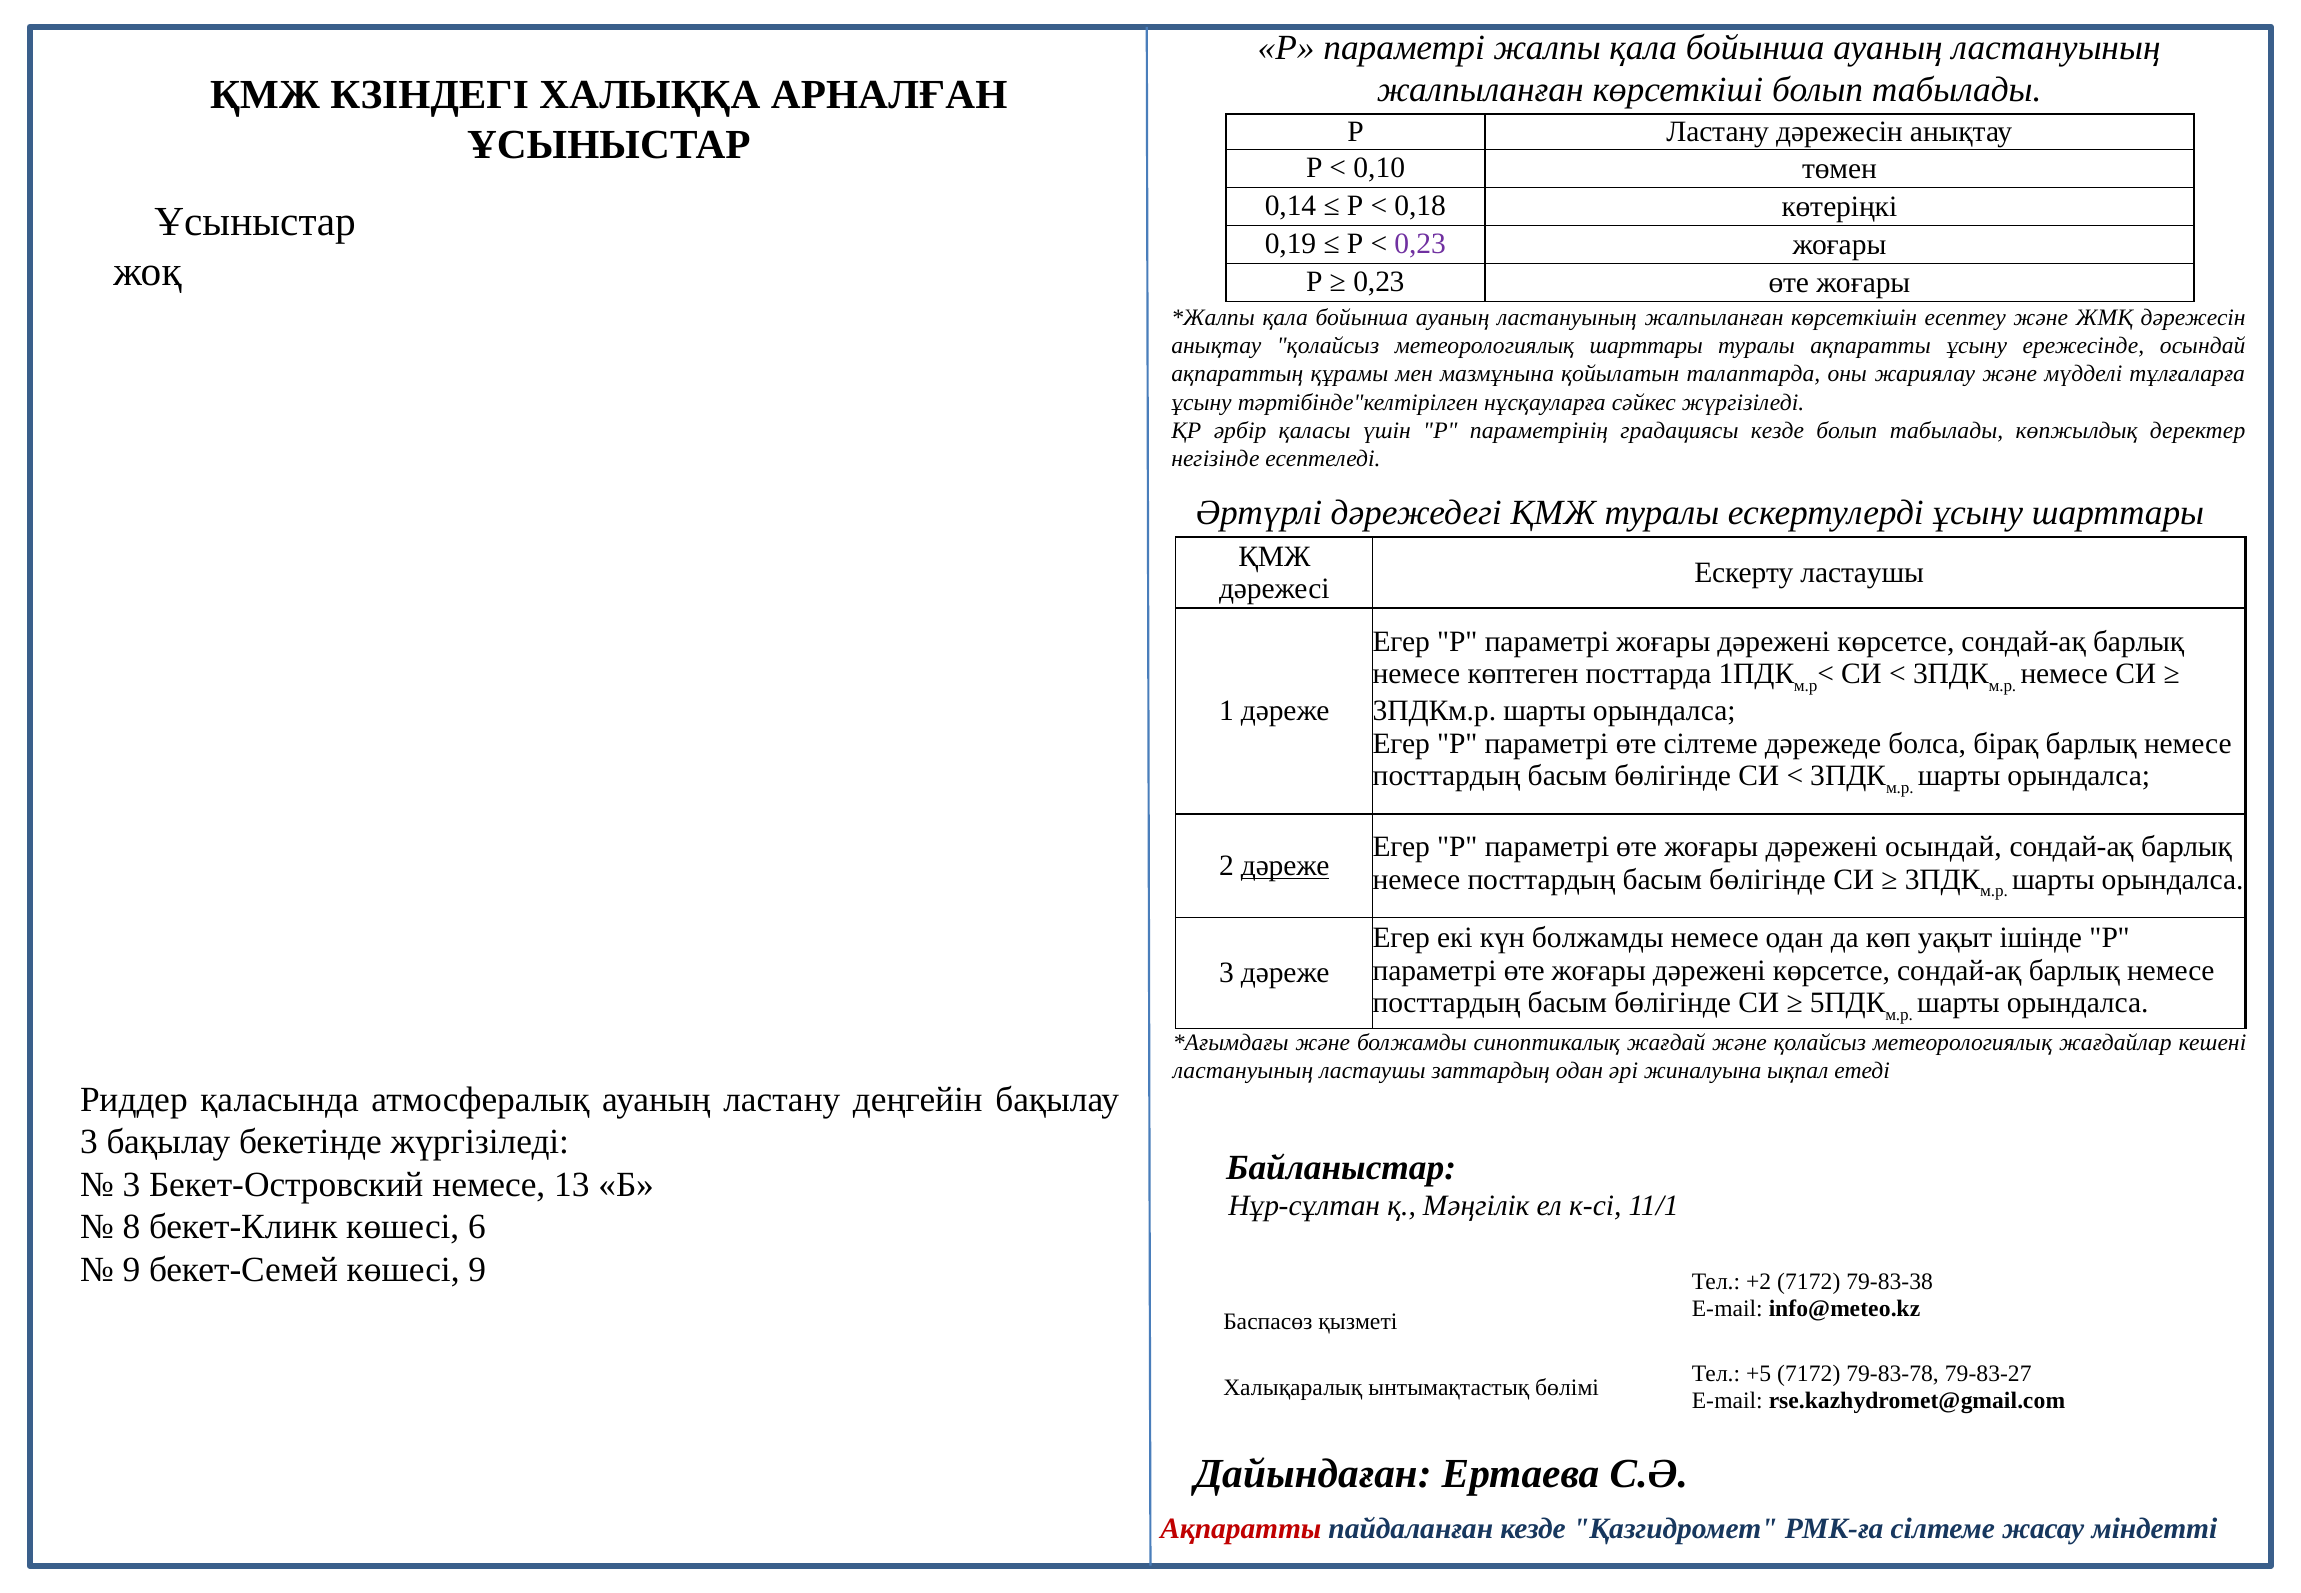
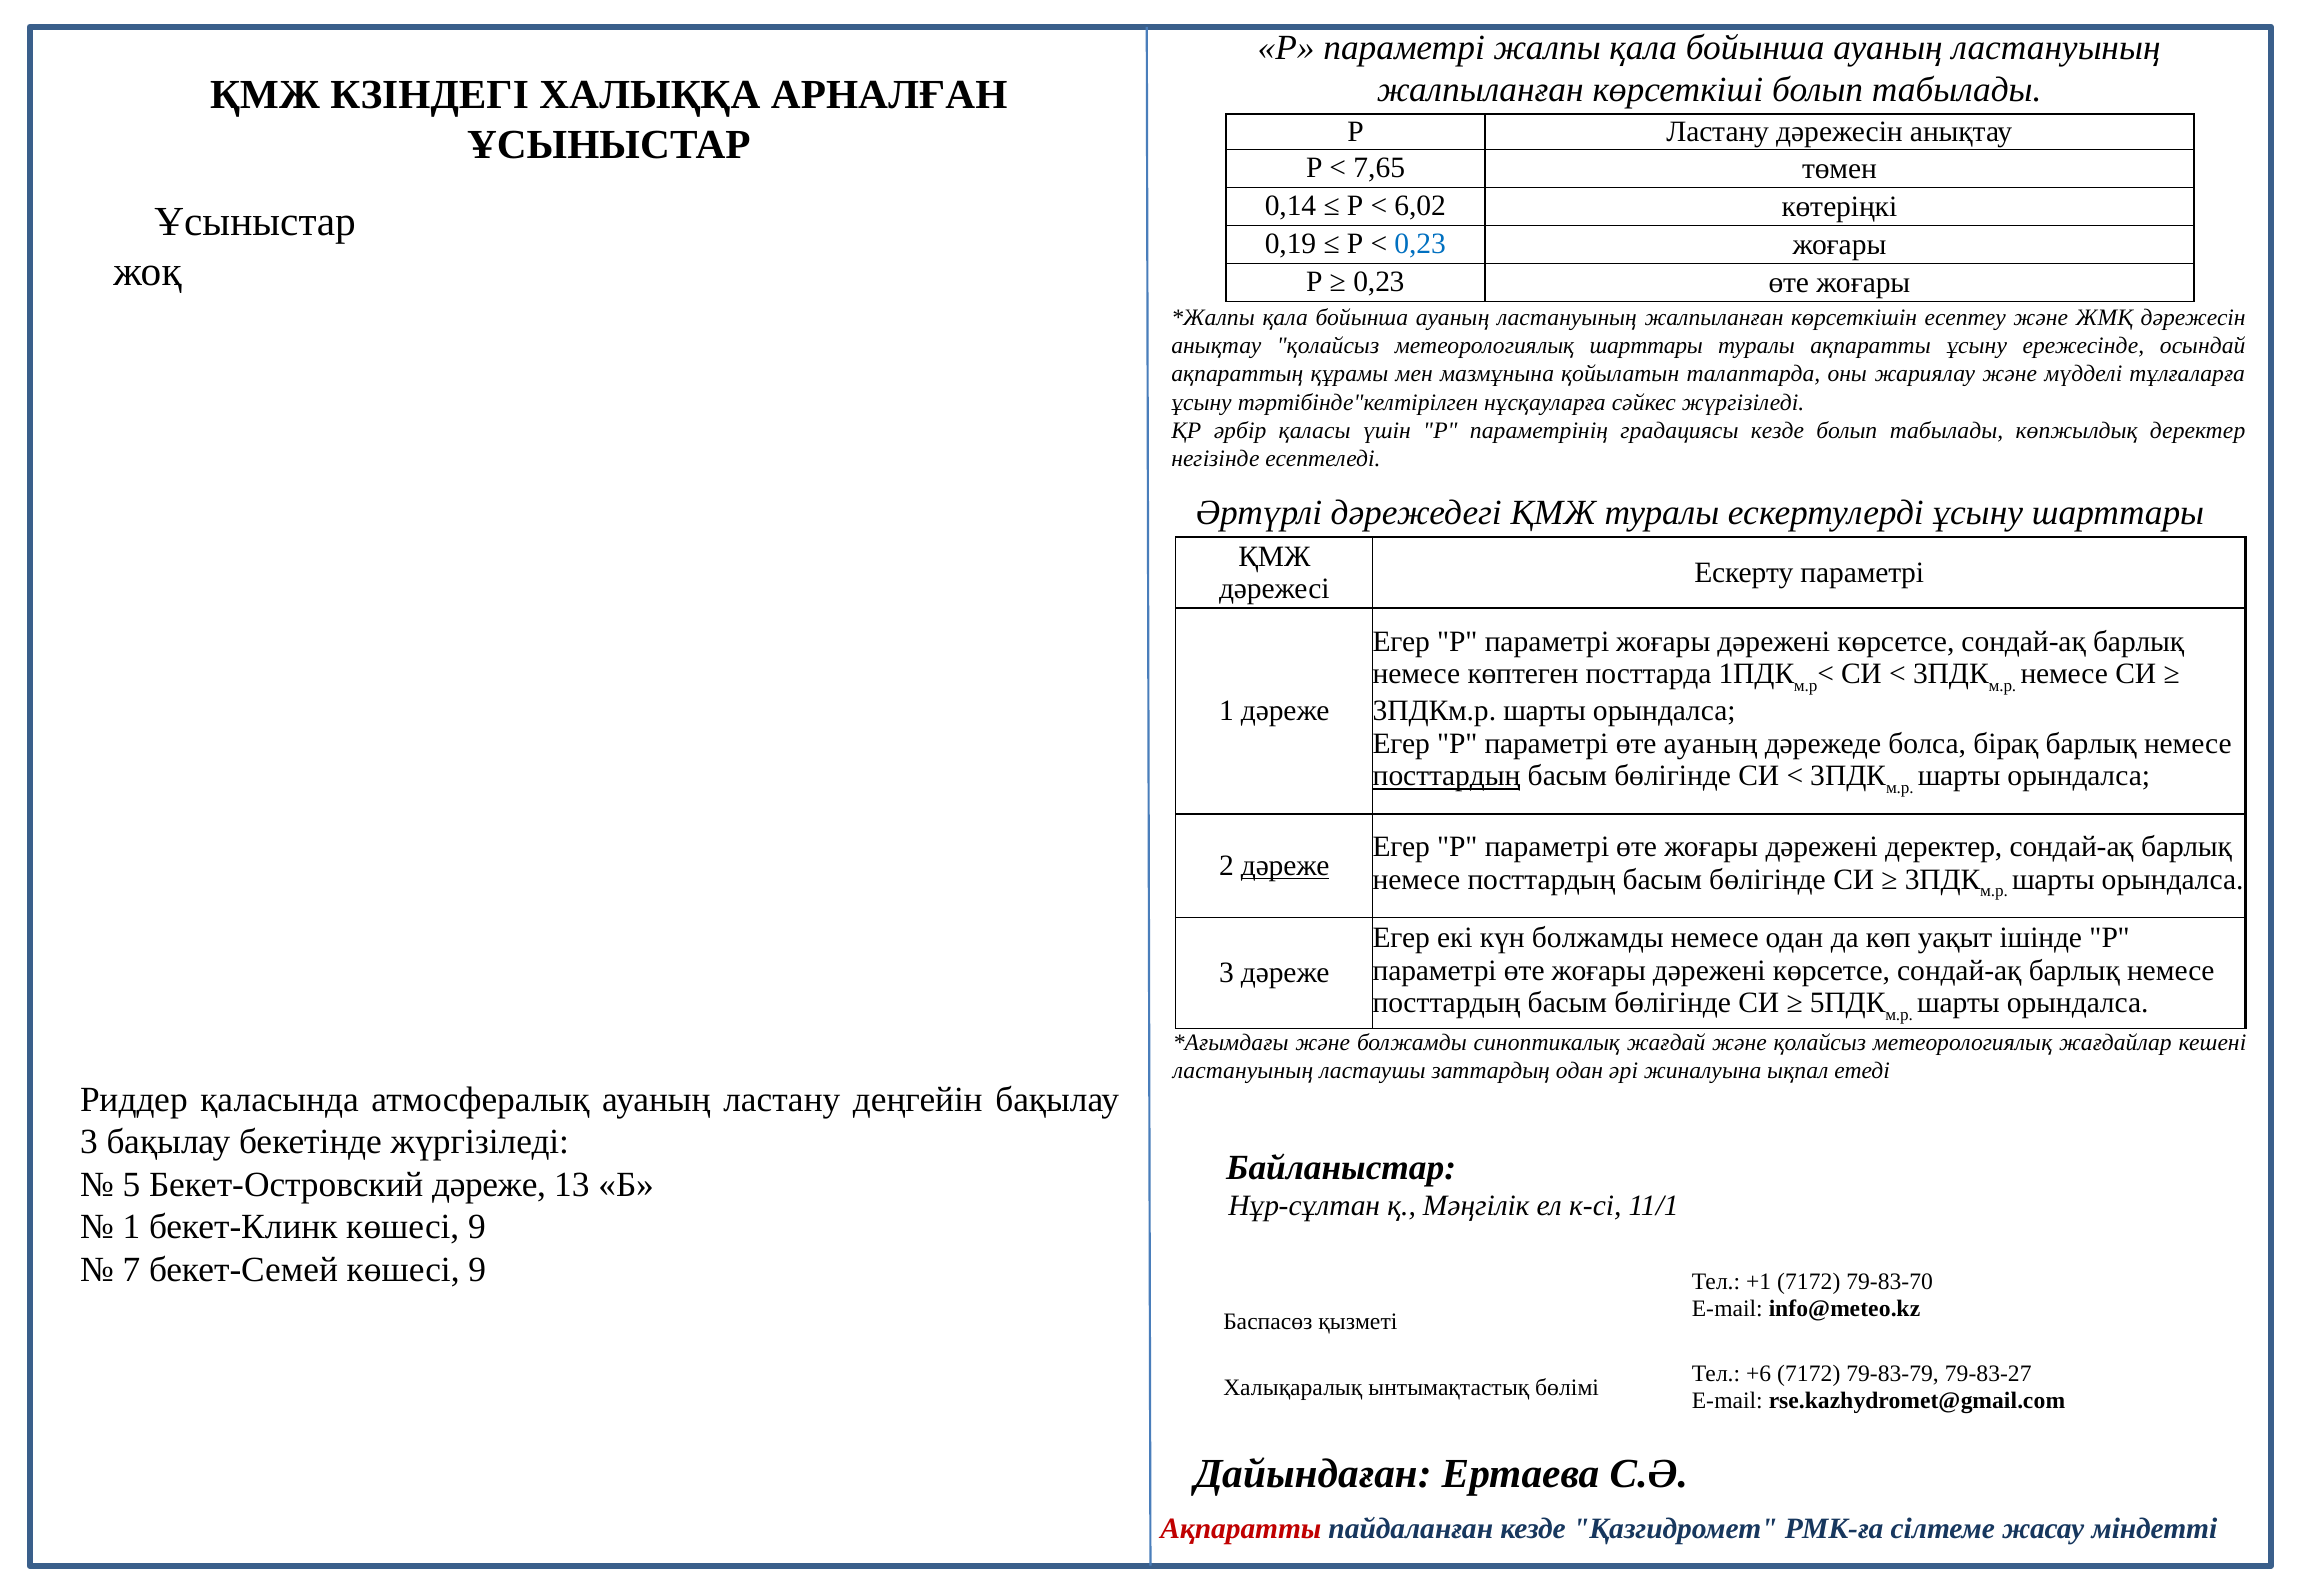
0,10: 0,10 -> 7,65
0,18: 0,18 -> 6,02
0,23 at (1420, 244) colour: purple -> blue
Ескерту ластаушы: ластаушы -> параметрі
өте сілтеме: сілтеме -> ауаның
посттардың at (1447, 776) underline: none -> present
дәрежені осындай: осындай -> деректер
3 at (131, 1185): 3 -> 5
Бекет-Островский немесе: немесе -> дәреже
8 at (131, 1227): 8 -> 1
бекет-Клинк көшесі 6: 6 -> 9
9 at (131, 1270): 9 -> 7
+2: +2 -> +1
79-83-38: 79-83-38 -> 79-83-70
+5: +5 -> +6
79-83-78: 79-83-78 -> 79-83-79
